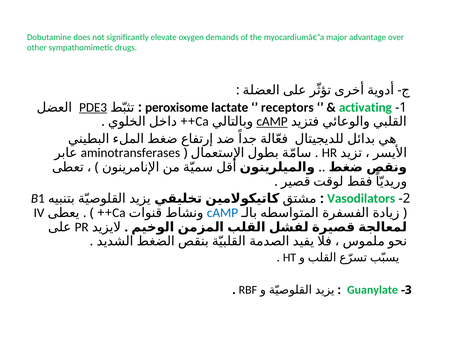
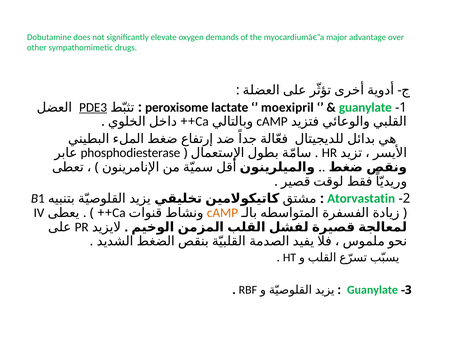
receptors: receptors -> moexipril
activating at (365, 107): activating -> guanylate
cAMP at (272, 121) underline: present -> none
aminotransferases: aminotransferases -> phosphodiesterase
Vasodilators: Vasodilators -> Atorvastatin
cAMP at (222, 212) colour: blue -> orange
